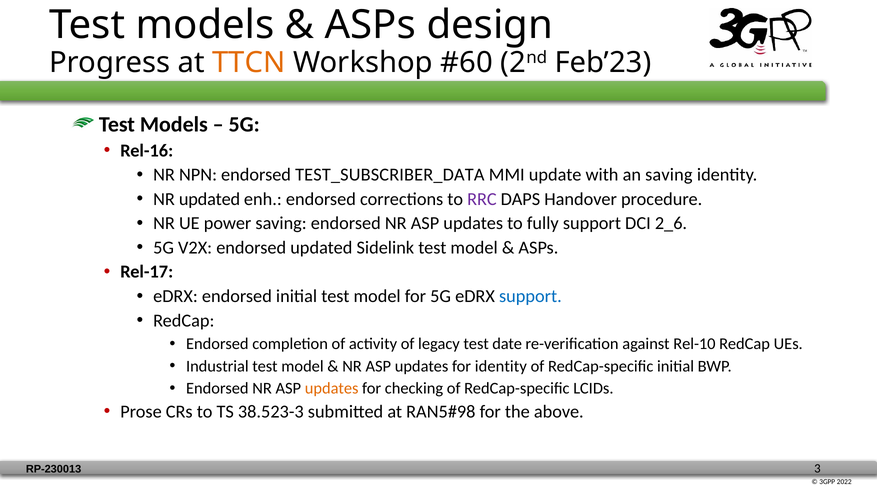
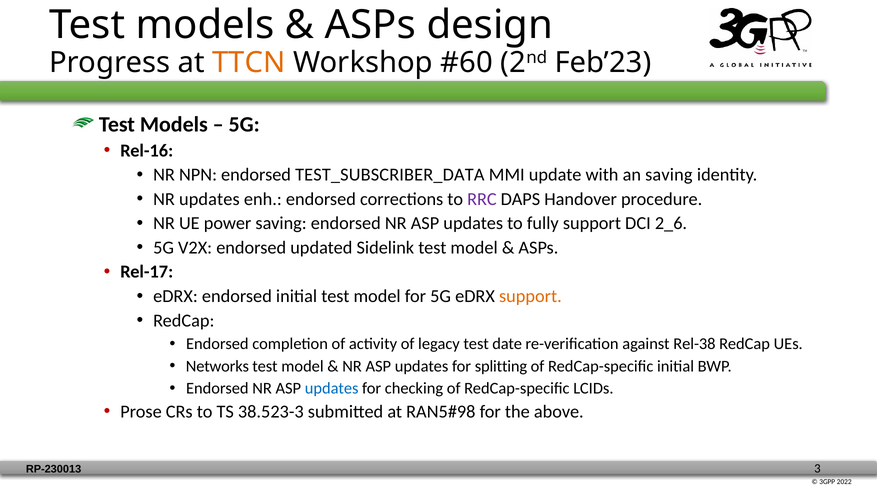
NR updated: updated -> updates
support at (530, 296) colour: blue -> orange
Rel-10: Rel-10 -> Rel-38
Industrial: Industrial -> Networks
for identity: identity -> splitting
updates at (332, 389) colour: orange -> blue
